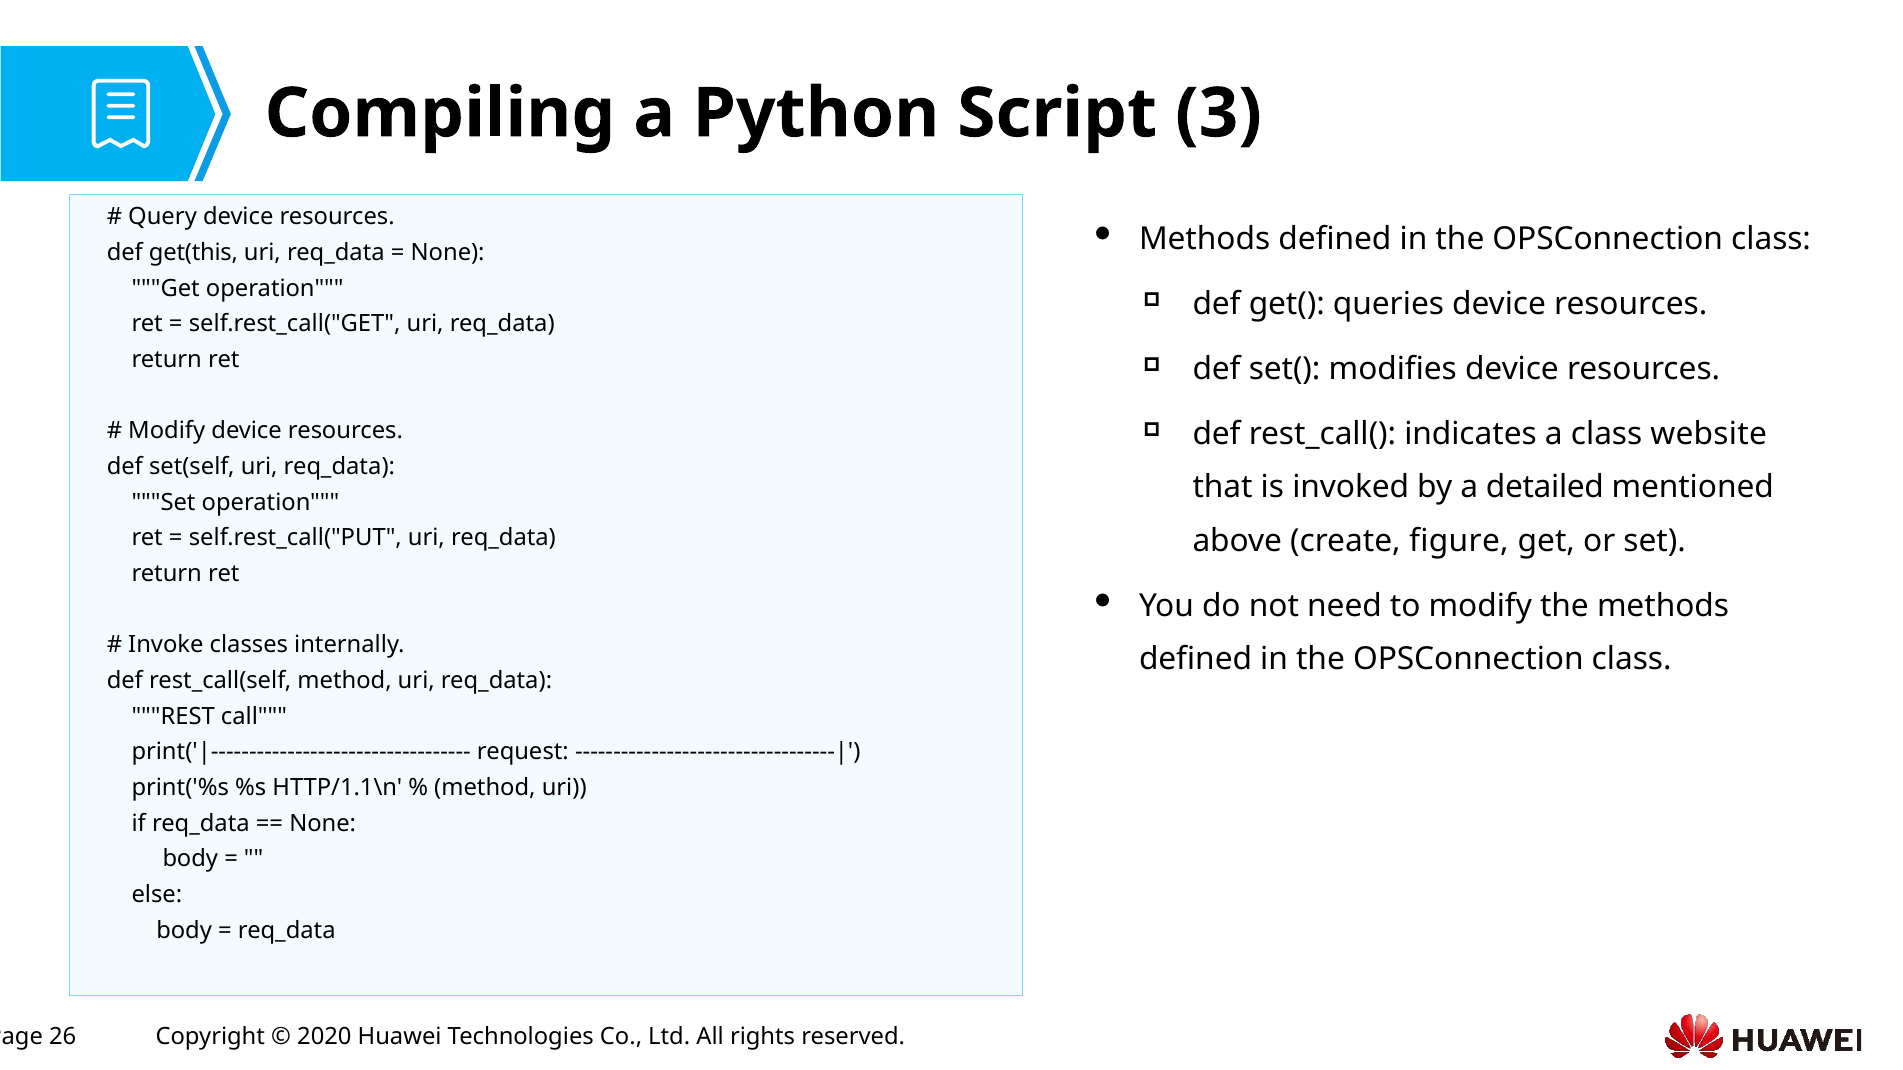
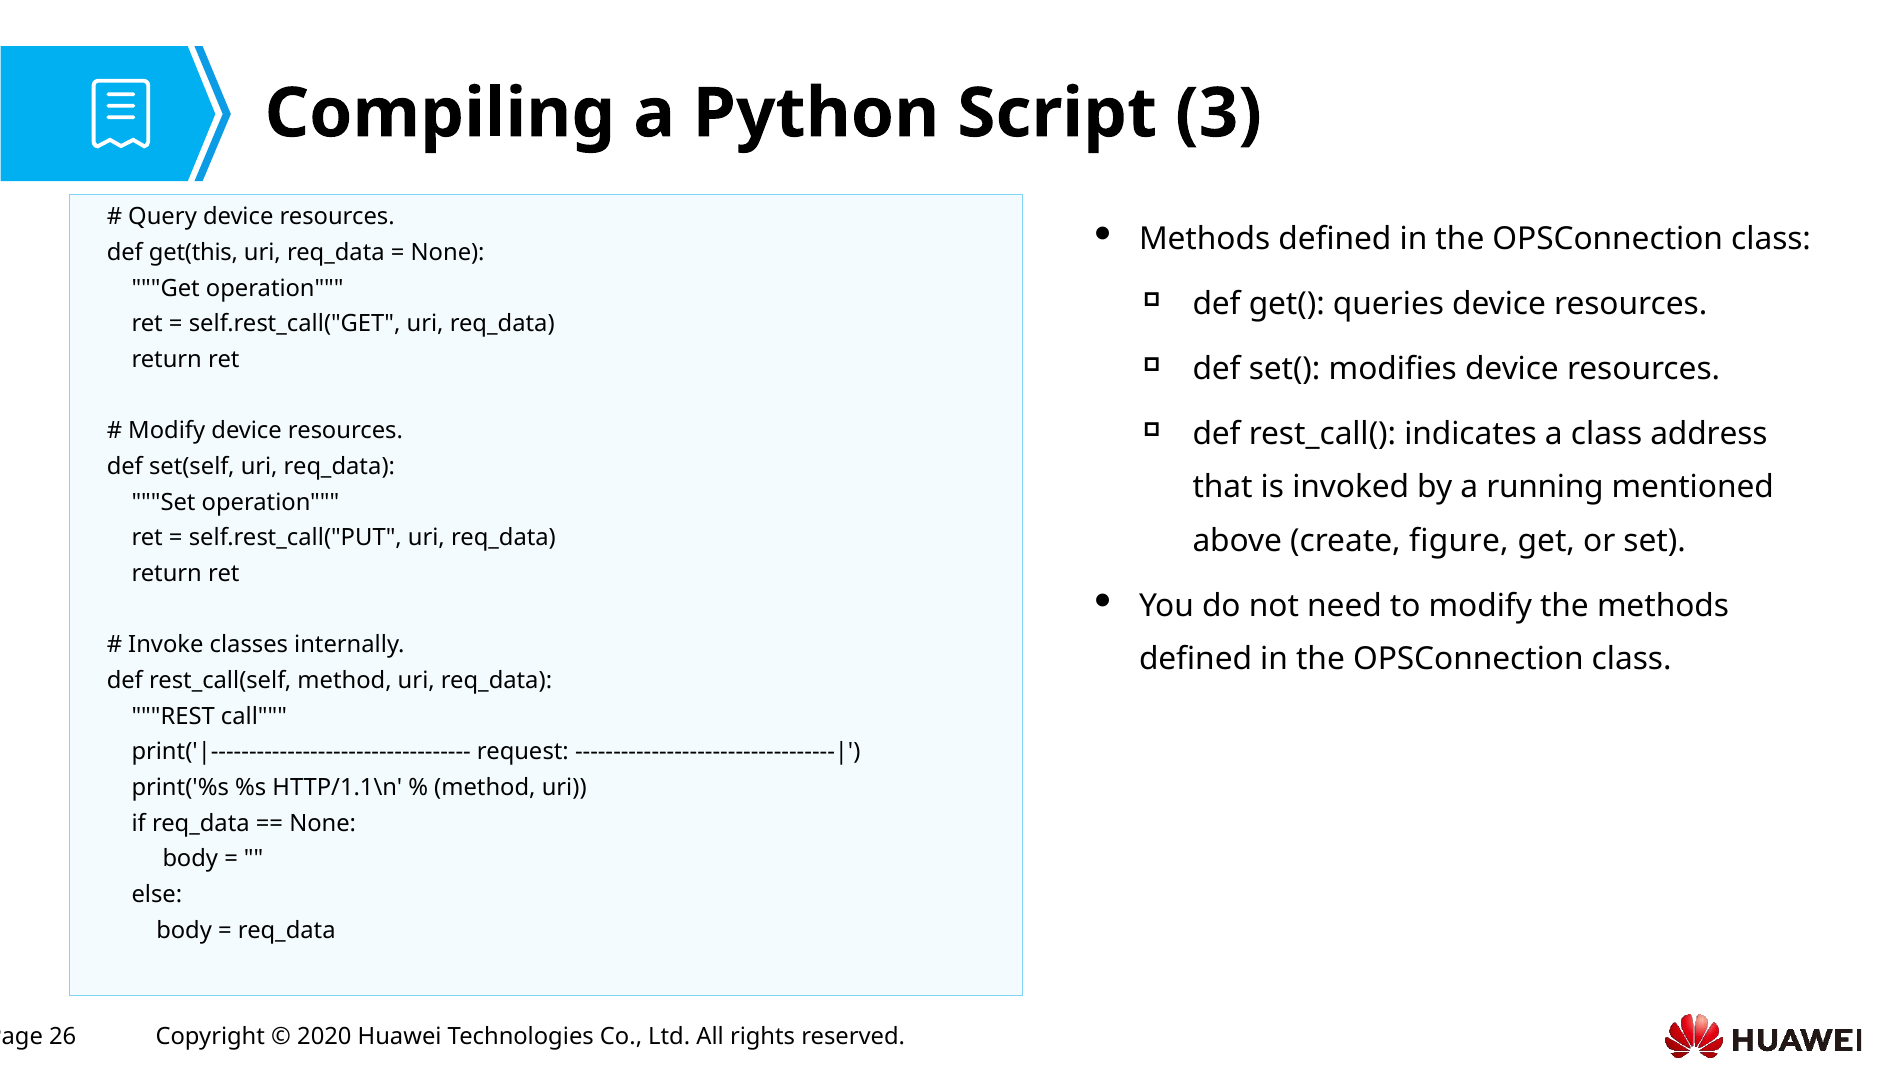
website: website -> address
detailed: detailed -> running
